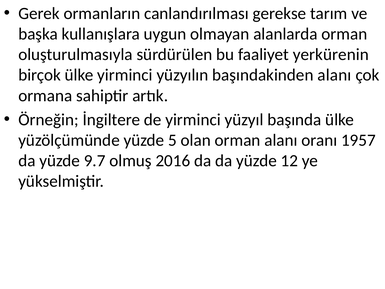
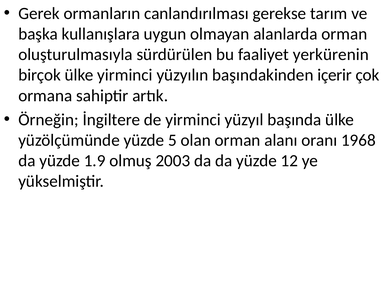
başındakinden alanı: alanı -> içerir
1957: 1957 -> 1968
9.7: 9.7 -> 1.9
2016: 2016 -> 2003
